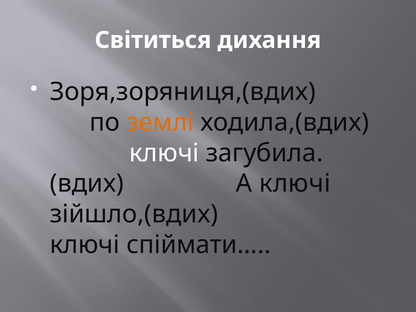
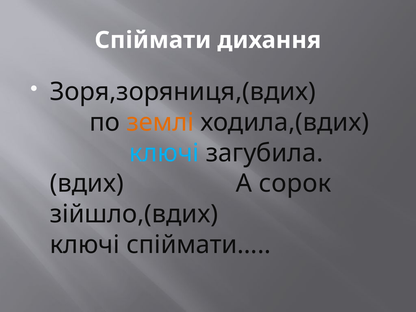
Світиться: Світиться -> Спіймати
ключі at (164, 153) colour: white -> light blue
А ключі: ключі -> сорок
